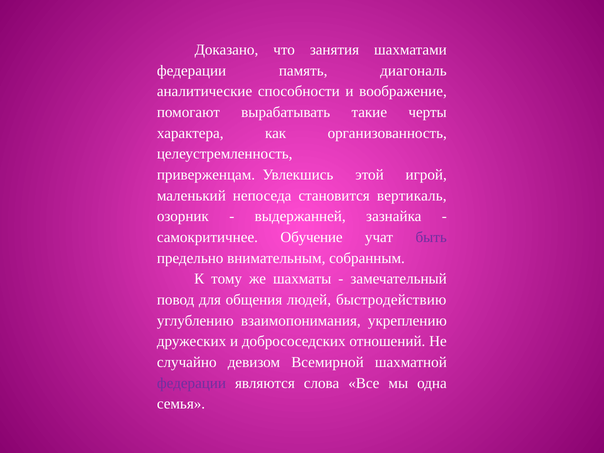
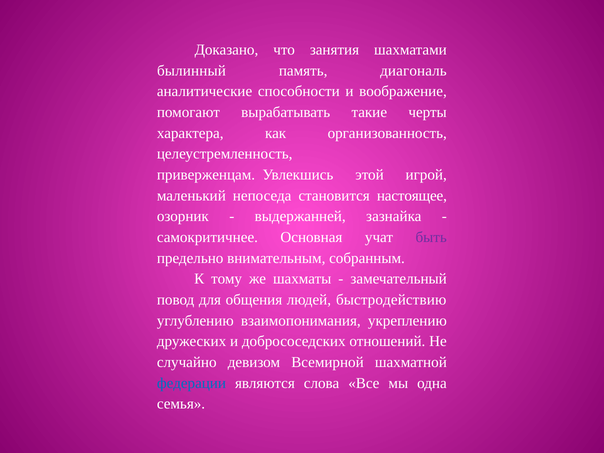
федерации at (192, 71): федерации -> былинный
вертикаль: вертикаль -> настоящее
Обучение: Обучение -> Основная
федерации at (191, 383) colour: purple -> blue
